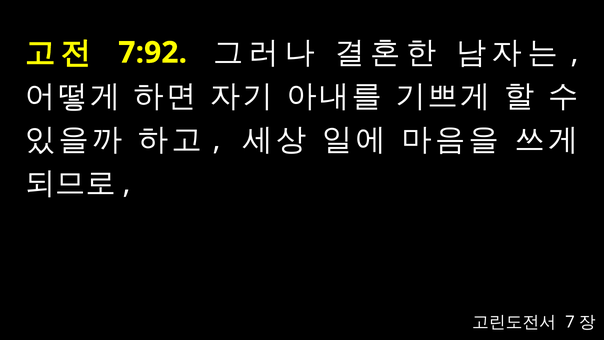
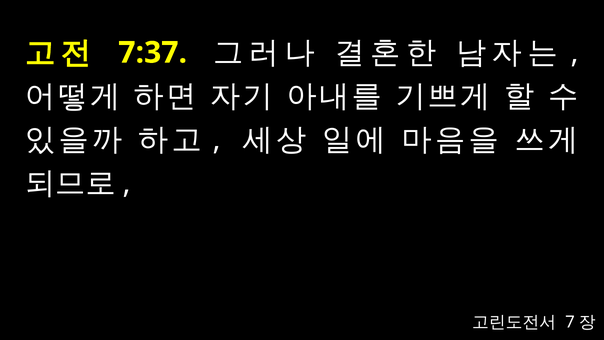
7:92: 7:92 -> 7:37
